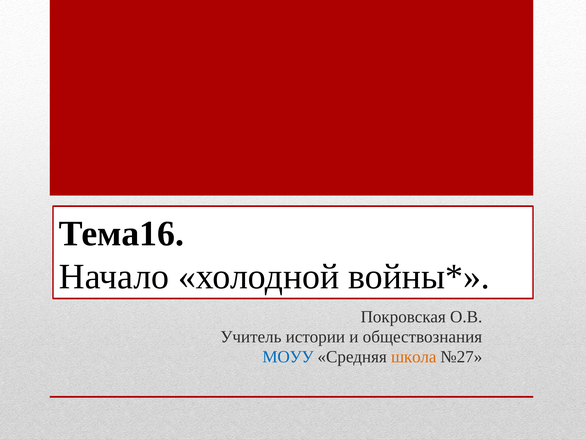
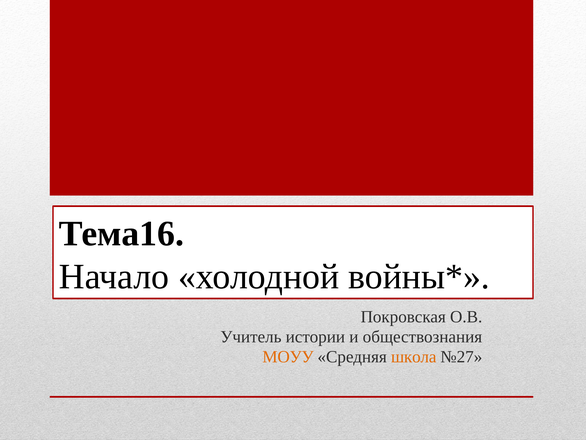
МОУУ colour: blue -> orange
